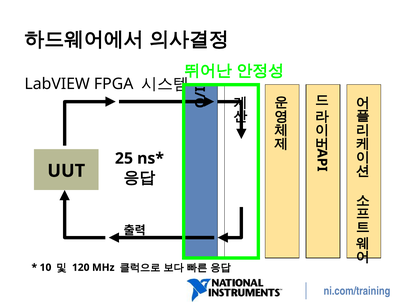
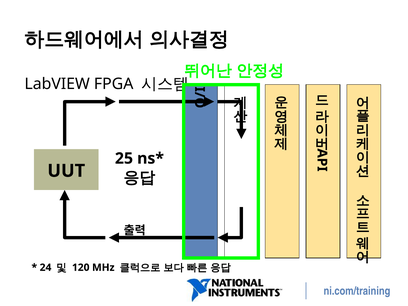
10: 10 -> 24
